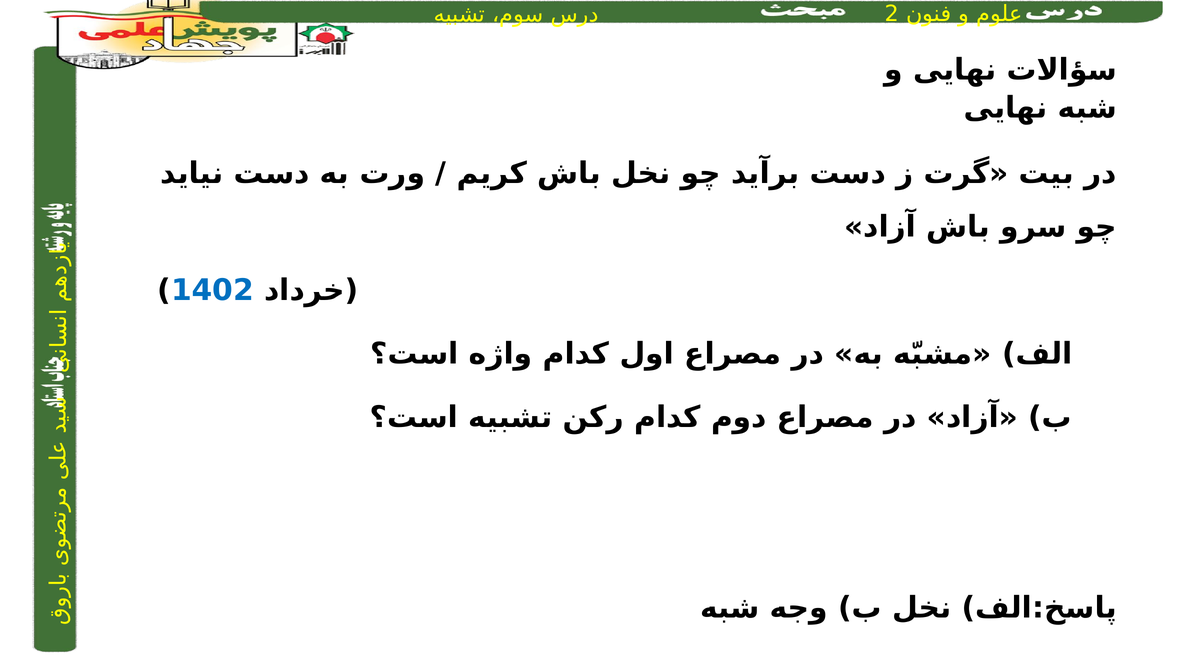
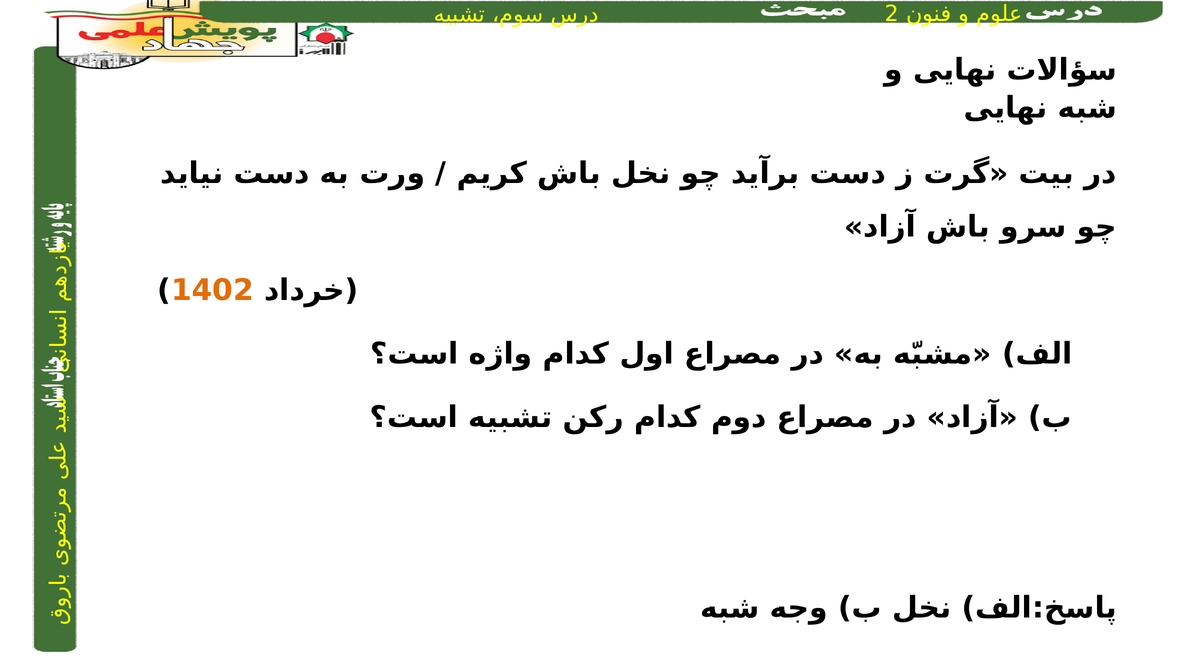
1402 colour: blue -> orange
